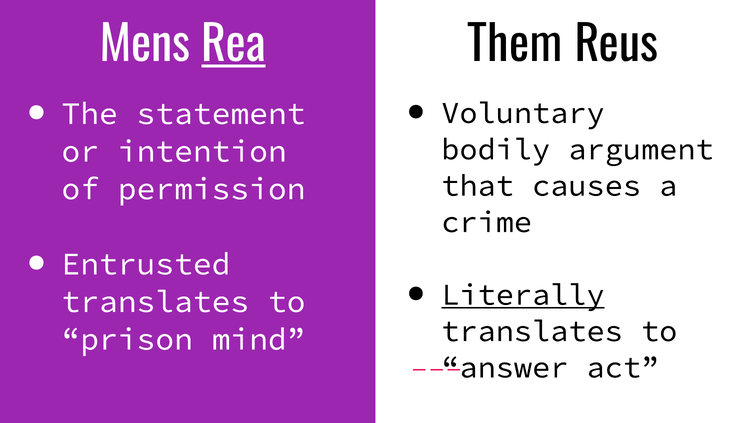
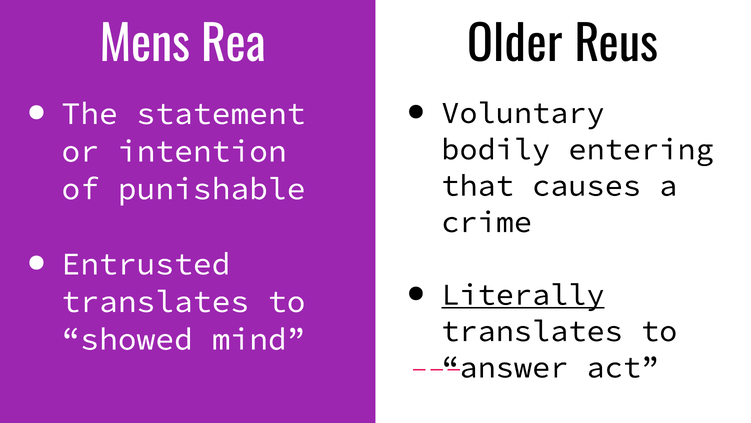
Rea underline: present -> none
Them: Them -> Older
argument: argument -> entering
permission: permission -> punishable
prison: prison -> showed
